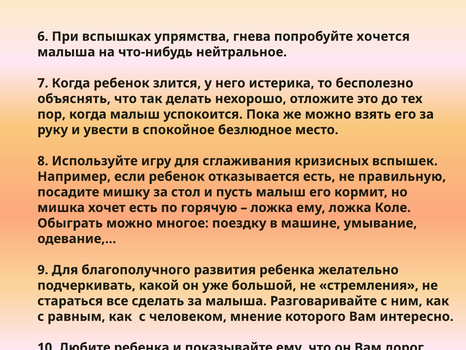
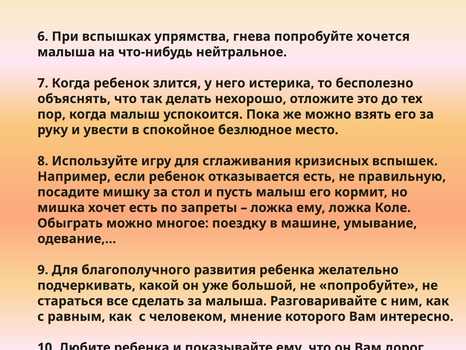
горячую: горячую -> запреты
не стремления: стремления -> попробуйте
